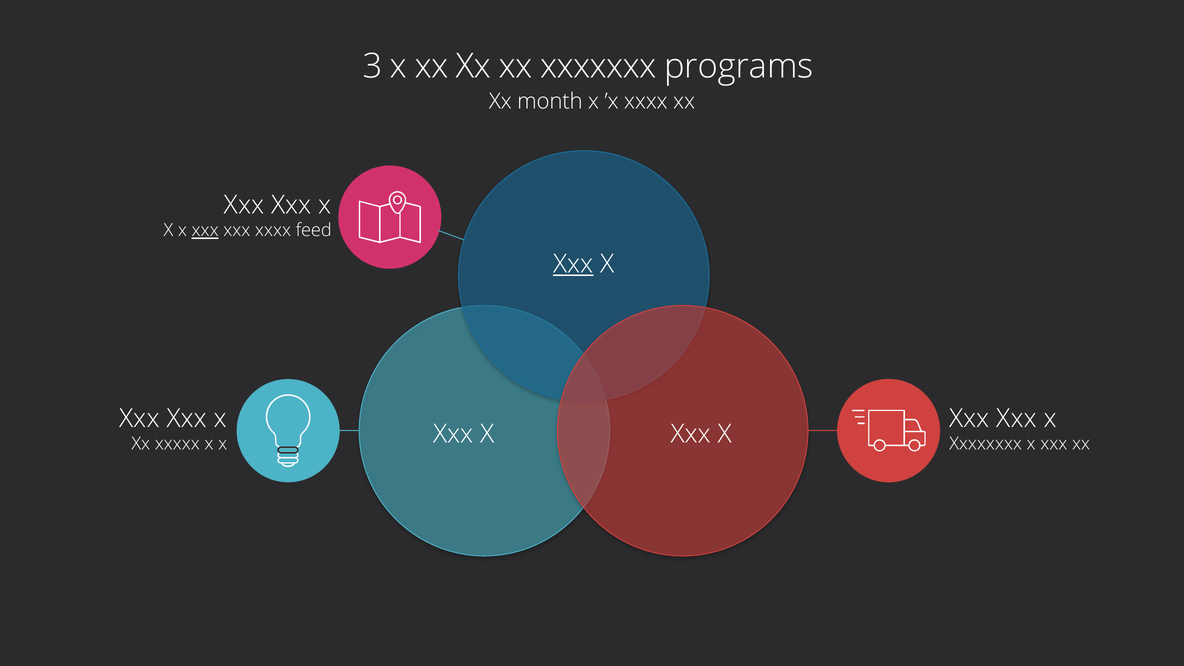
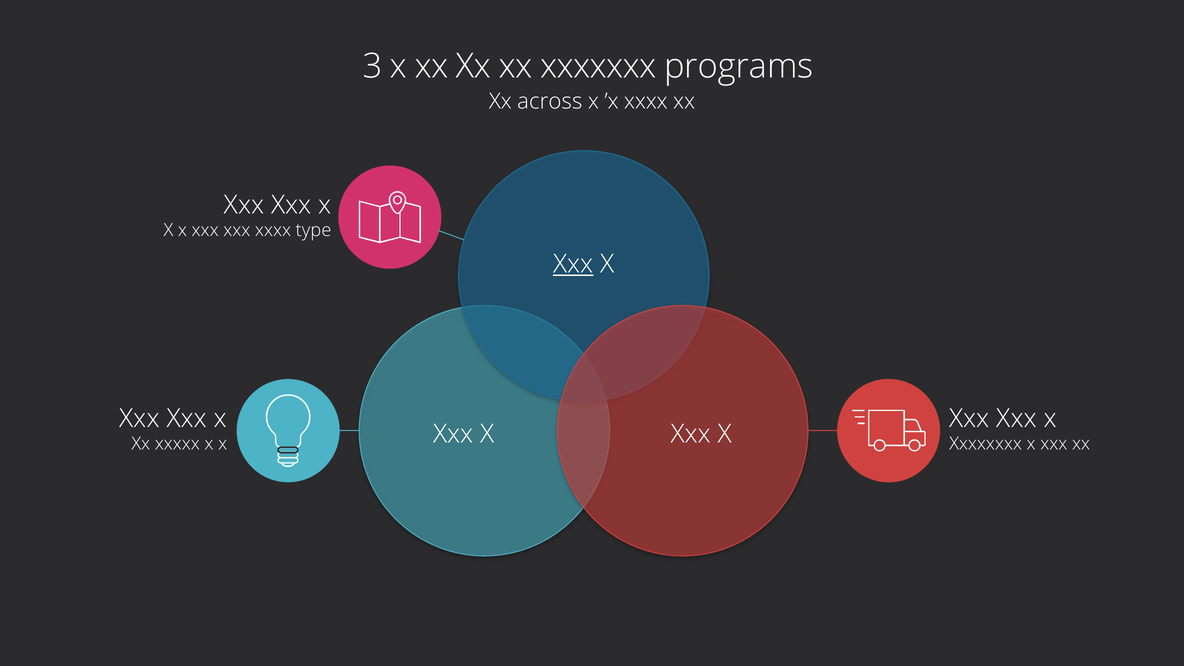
month: month -> across
xxx at (205, 230) underline: present -> none
feed: feed -> type
